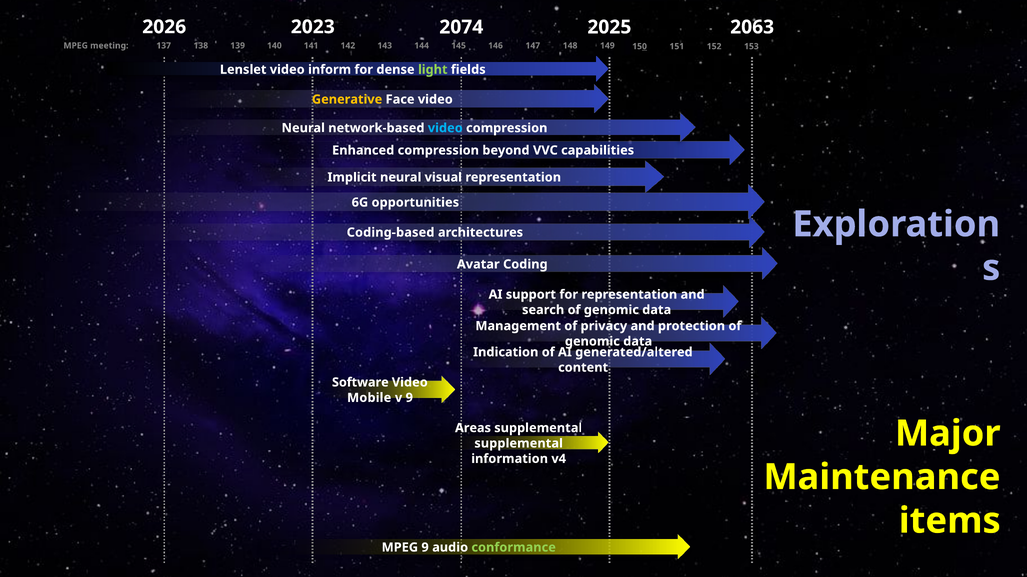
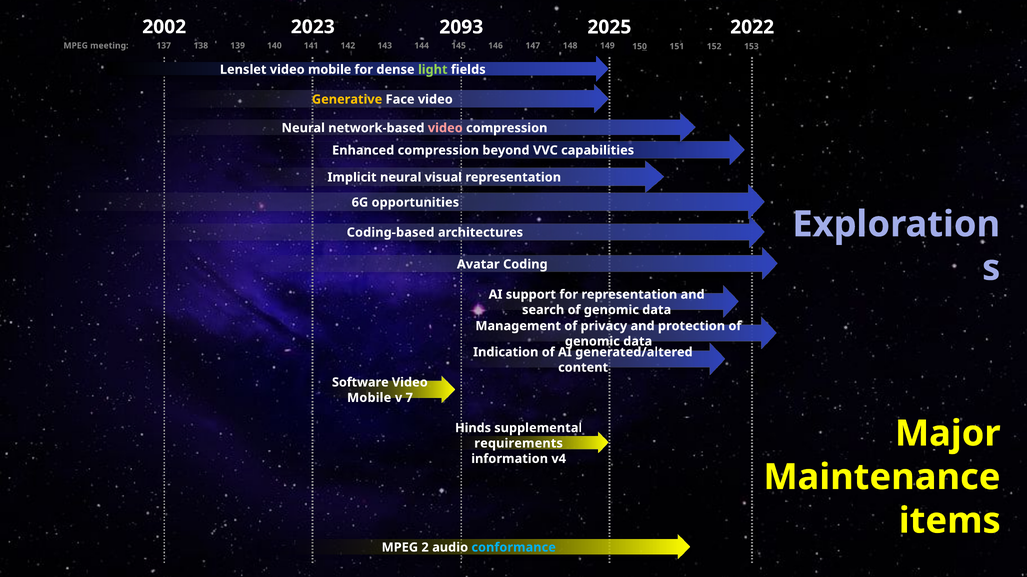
2026: 2026 -> 2002
2074: 2074 -> 2093
2063: 2063 -> 2022
Lenslet video inform: inform -> mobile
video at (445, 128) colour: light blue -> pink
v 9: 9 -> 7
Areas: Areas -> Hinds
supplemental at (519, 444): supplemental -> requirements
MPEG 9: 9 -> 2
conformance colour: light green -> light blue
